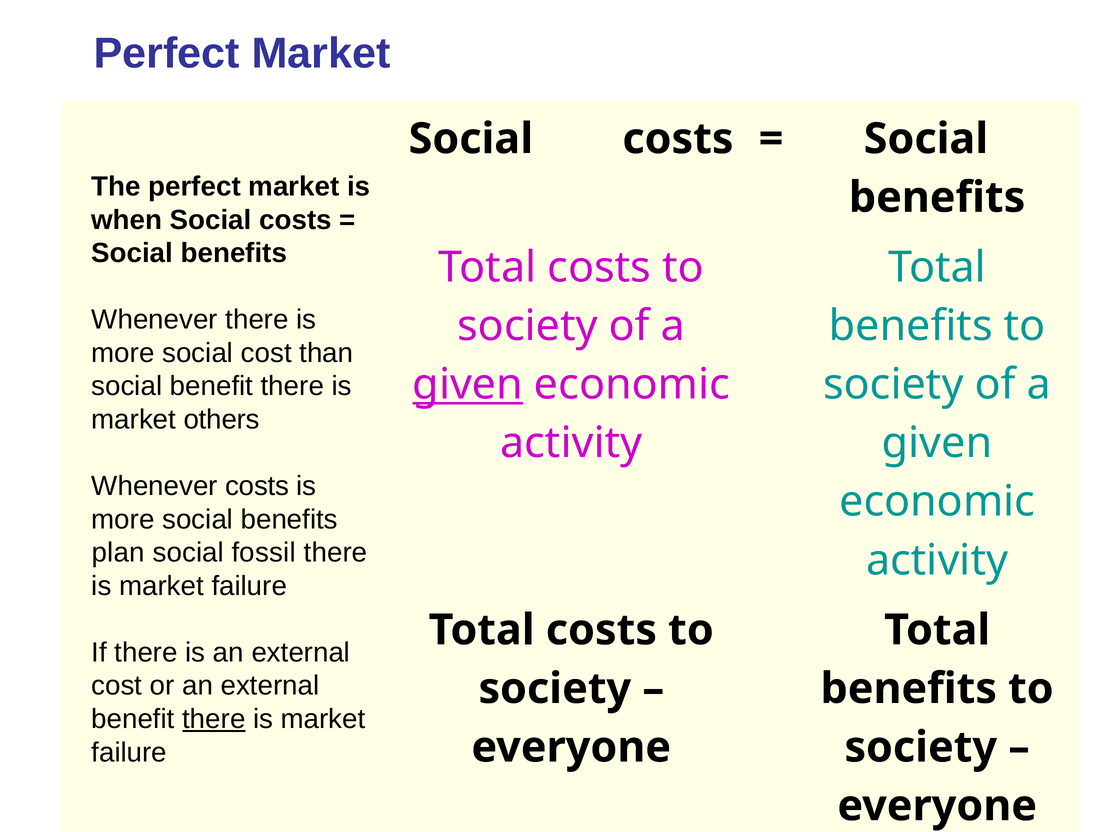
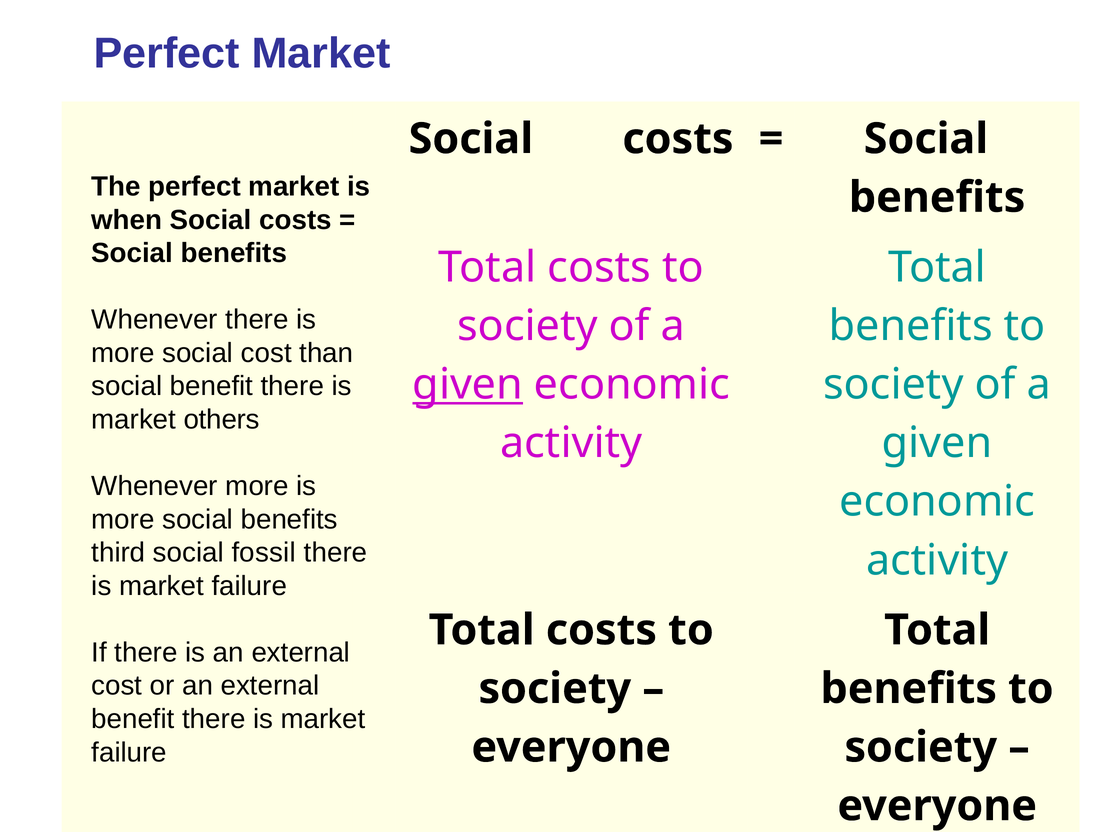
Whenever costs: costs -> more
plan: plan -> third
there at (214, 720) underline: present -> none
